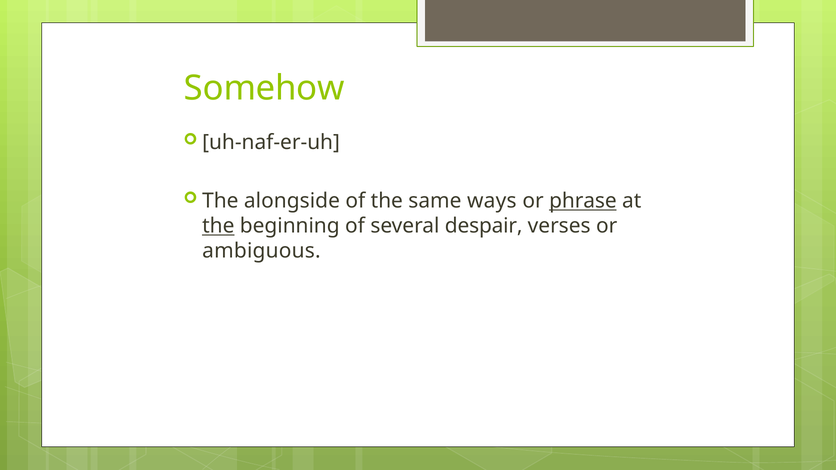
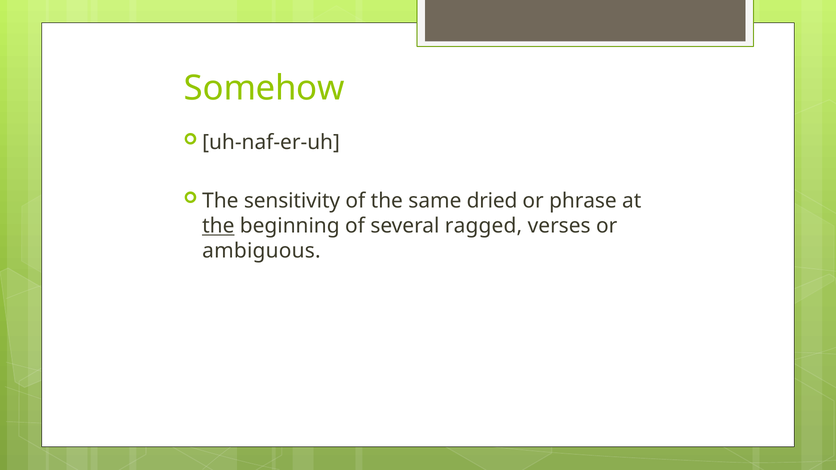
alongside: alongside -> sensitivity
ways: ways -> dried
phrase underline: present -> none
despair: despair -> ragged
